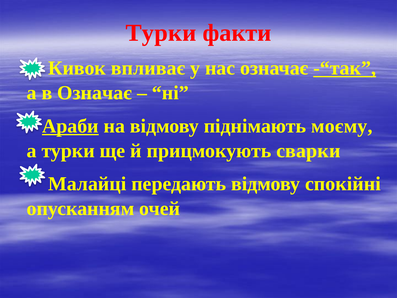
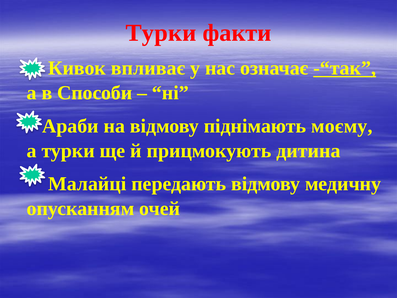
в Означає: Означає -> Способи
Араби underline: present -> none
сварки: сварки -> дитина
спокійні: спокійні -> медичну
